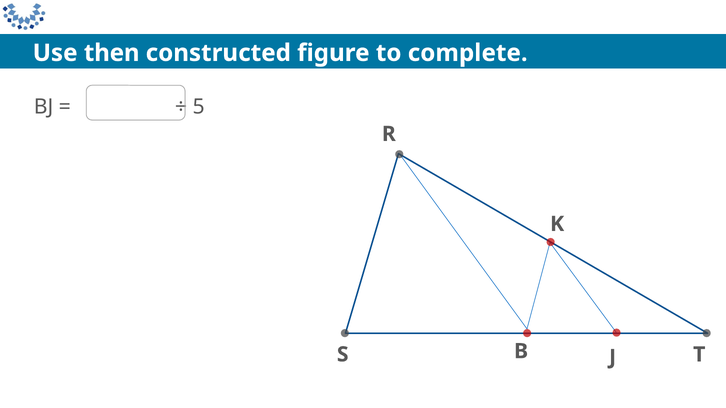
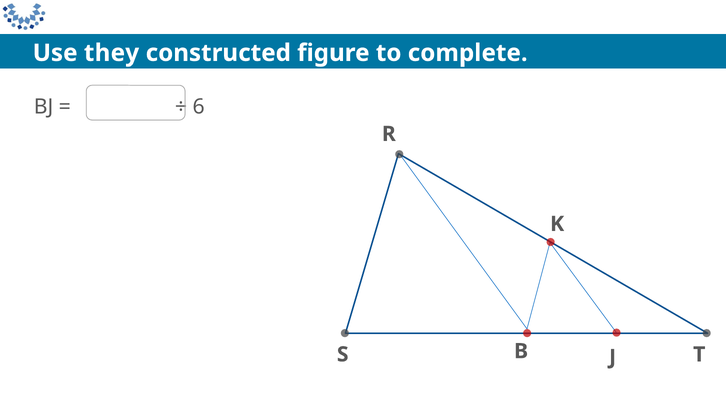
then: then -> they
5: 5 -> 6
